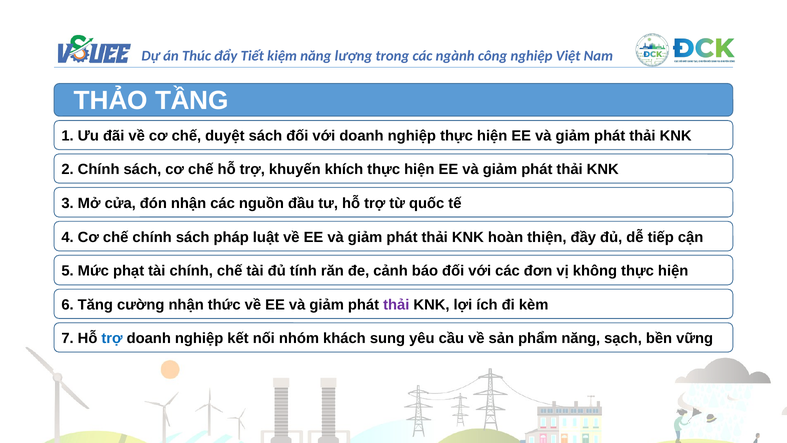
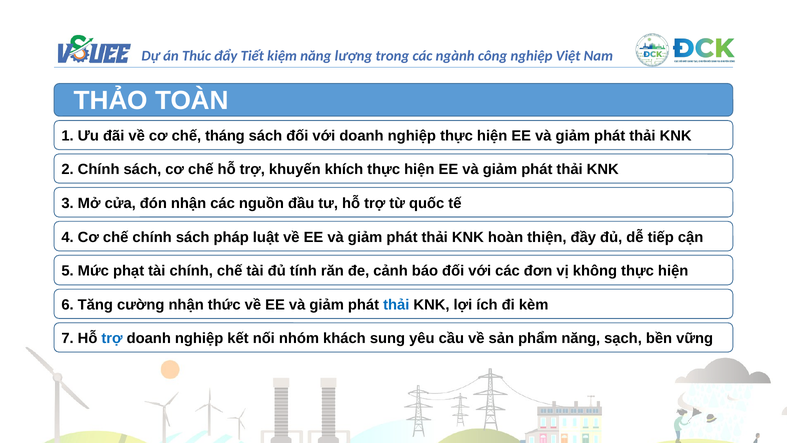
TẦNG: TẦNG -> TOÀN
duyệt: duyệt -> tháng
thải at (396, 305) colour: purple -> blue
